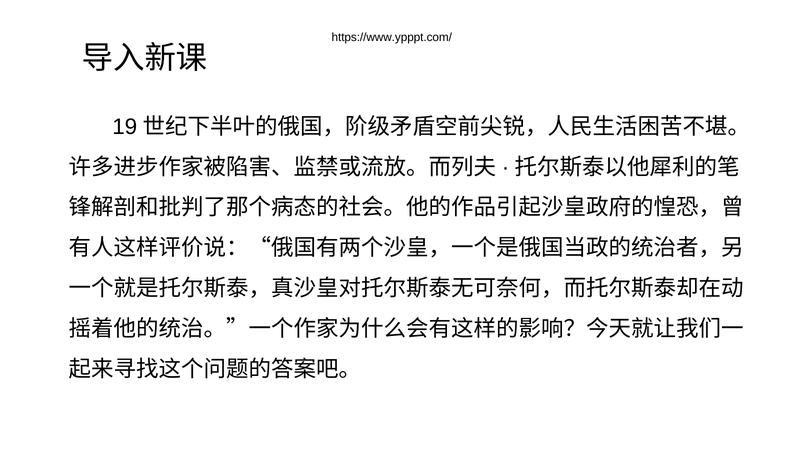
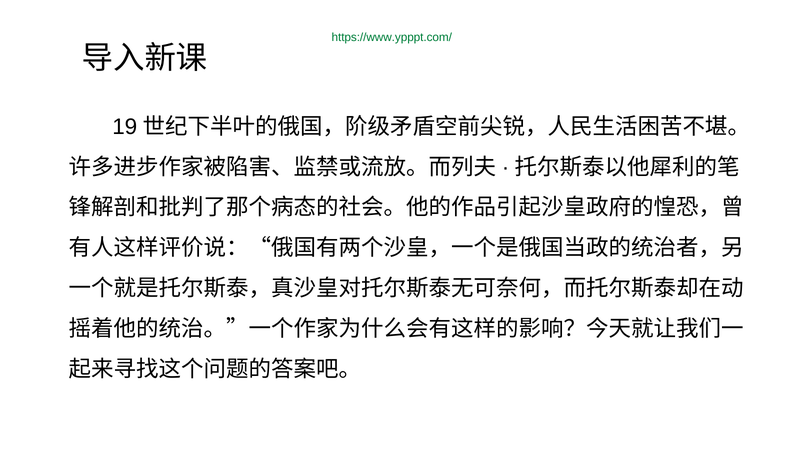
https://www.ypppt.com/ colour: black -> green
